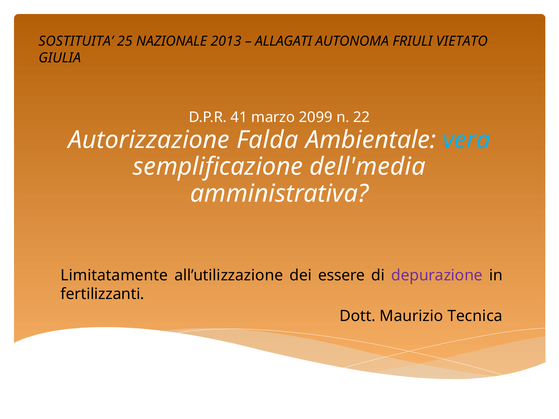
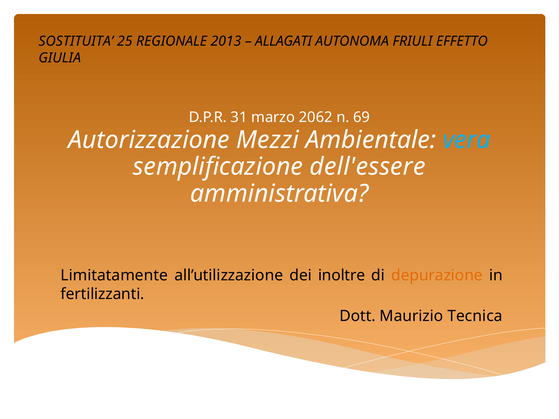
NAZIONALE: NAZIONALE -> REGIONALE
VIETATO: VIETATO -> EFFETTO
41: 41 -> 31
2099: 2099 -> 2062
22: 22 -> 69
Falda: Falda -> Mezzi
dell'media: dell'media -> dell'essere
essere: essere -> inoltre
depurazione colour: purple -> orange
